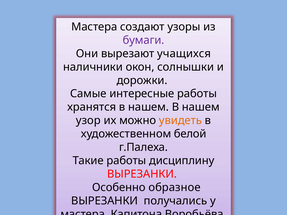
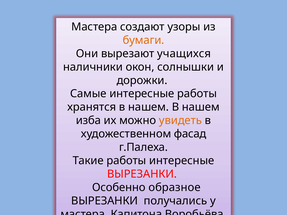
бумаги colour: purple -> orange
узор: узор -> изба
белой: белой -> фасад
работы дисциплину: дисциплину -> интересные
